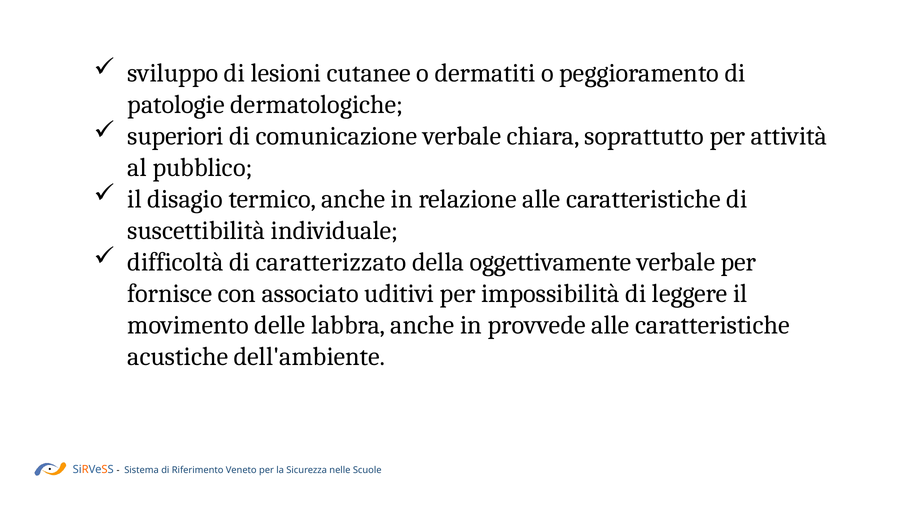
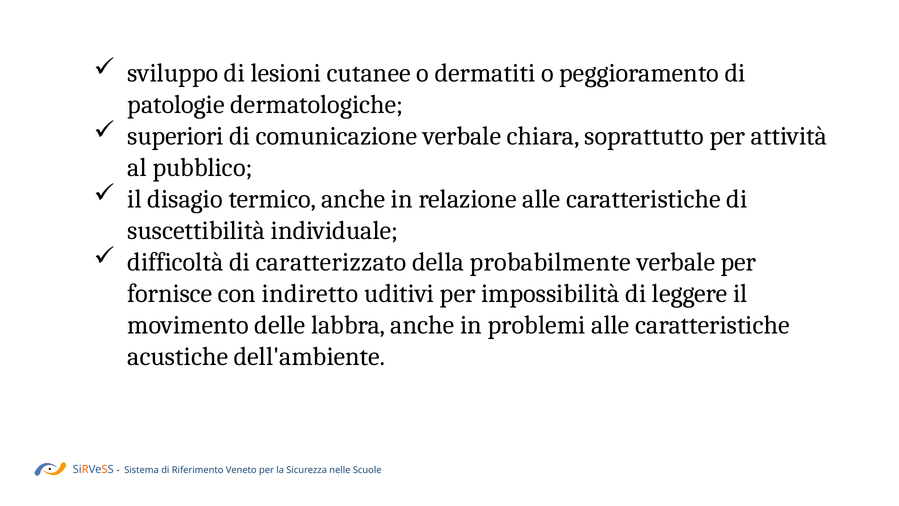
oggettivamente: oggettivamente -> probabilmente
associato: associato -> indiretto
provvede: provvede -> problemi
